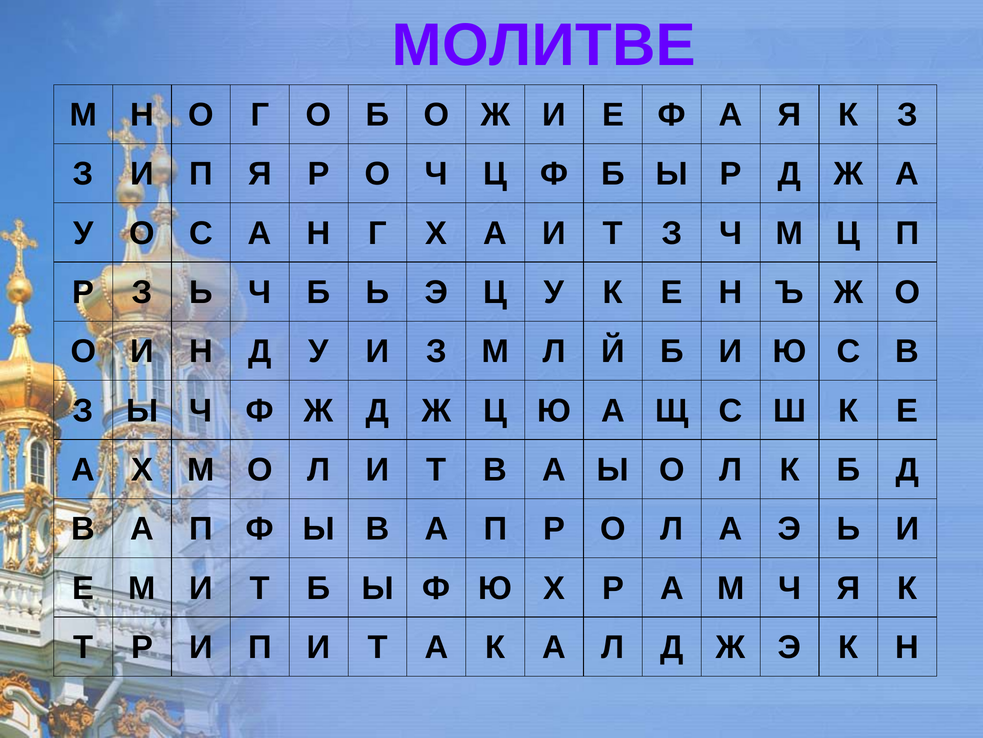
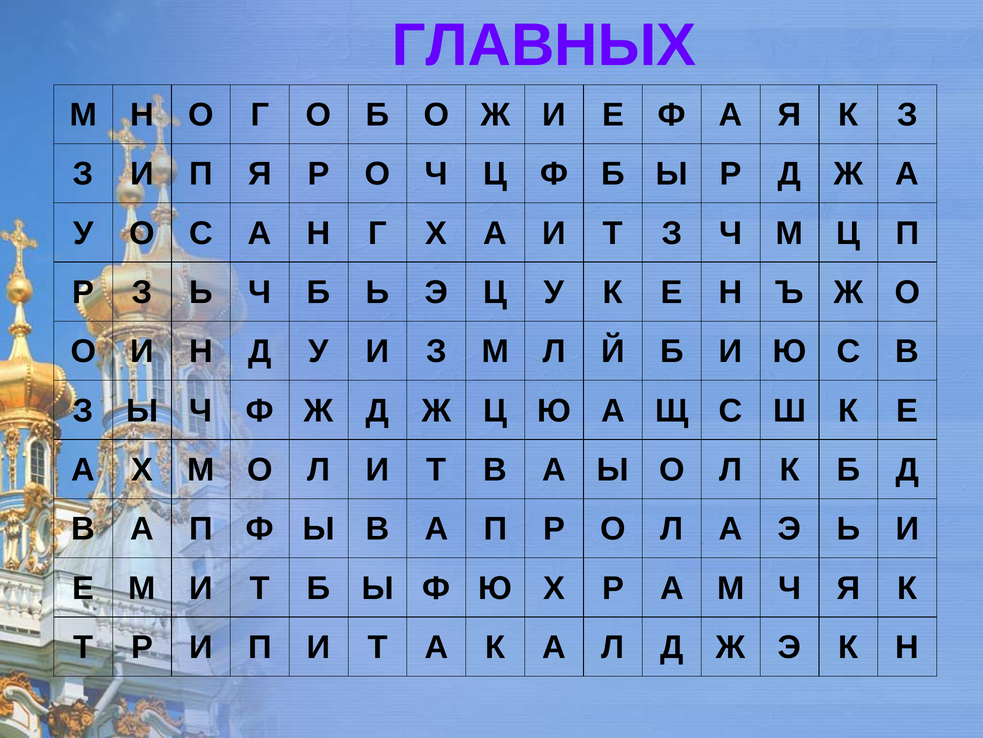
МОЛИТВЕ: МОЛИТВЕ -> ГЛАВНЫХ
